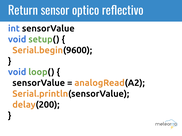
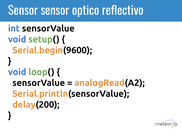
Return at (23, 11): Return -> Sensor
